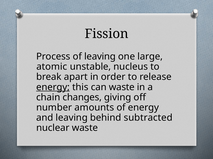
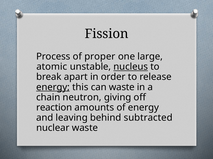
of leaving: leaving -> proper
nucleus underline: none -> present
changes: changes -> neutron
number: number -> reaction
